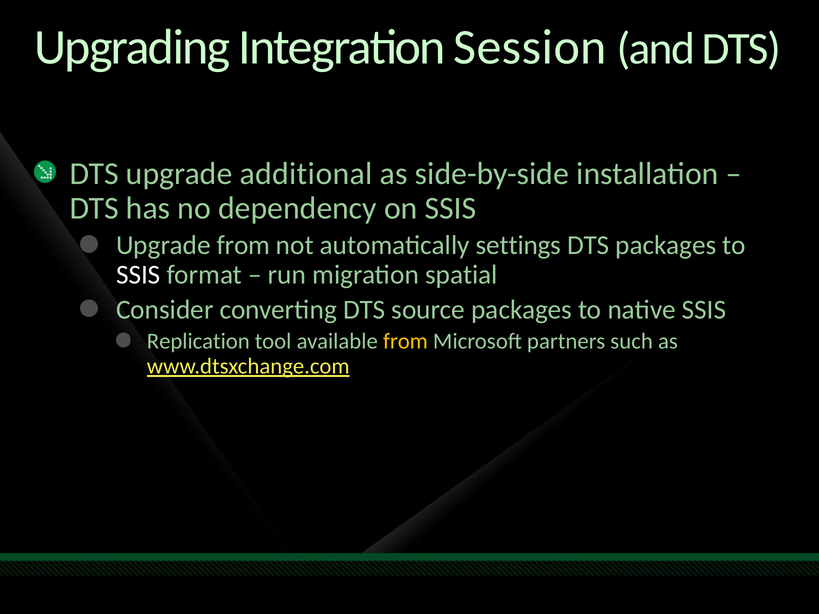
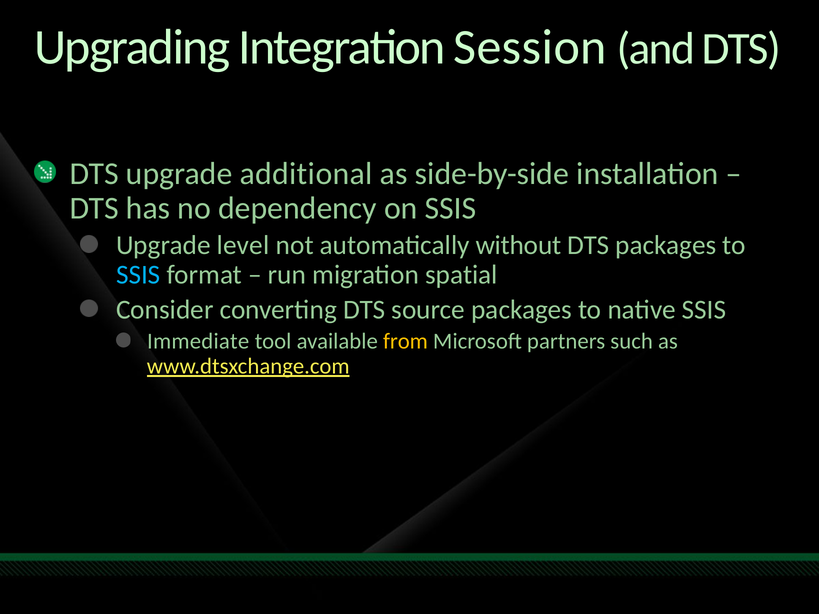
Upgrade from: from -> level
settings: settings -> without
SSIS at (138, 275) colour: white -> light blue
Replication: Replication -> Immediate
